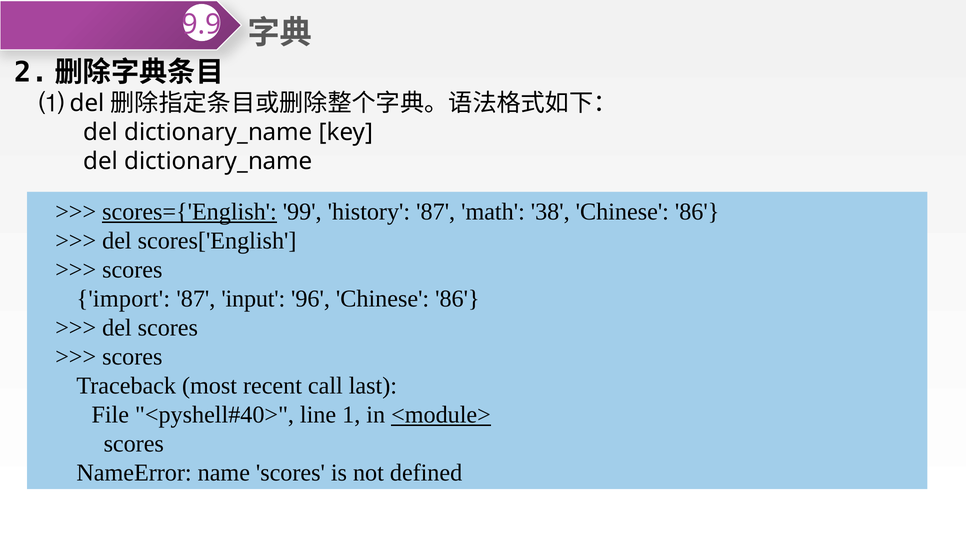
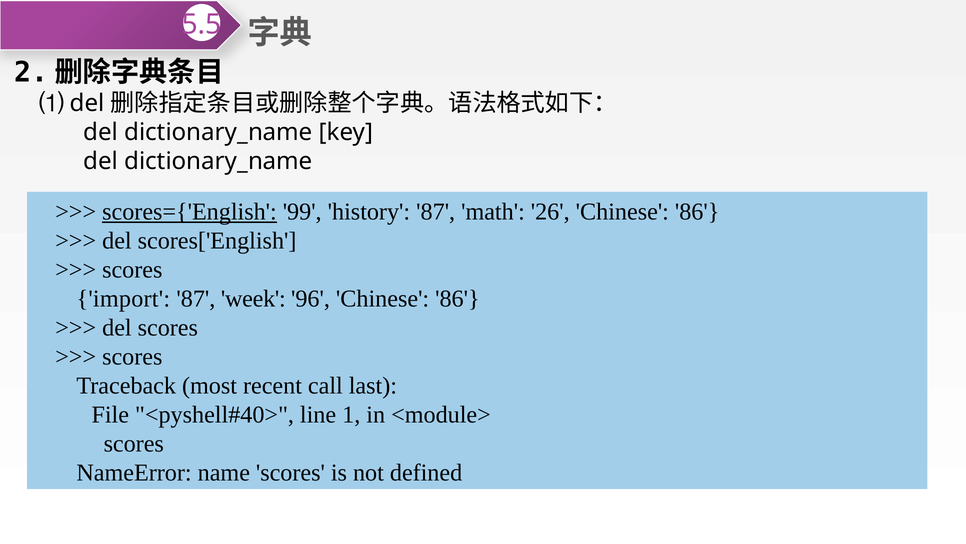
9.9: 9.9 -> 5.5
38: 38 -> 26
input: input -> week
<module> underline: present -> none
